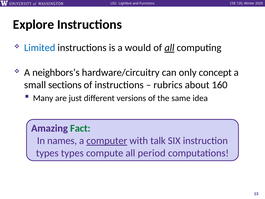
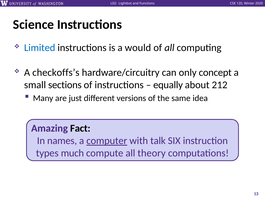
Explore: Explore -> Science
all at (169, 48) underline: present -> none
neighbors’s: neighbors’s -> checkoffs’s
rubrics: rubrics -> equally
160: 160 -> 212
Fact colour: green -> black
types types: types -> much
period: period -> theory
